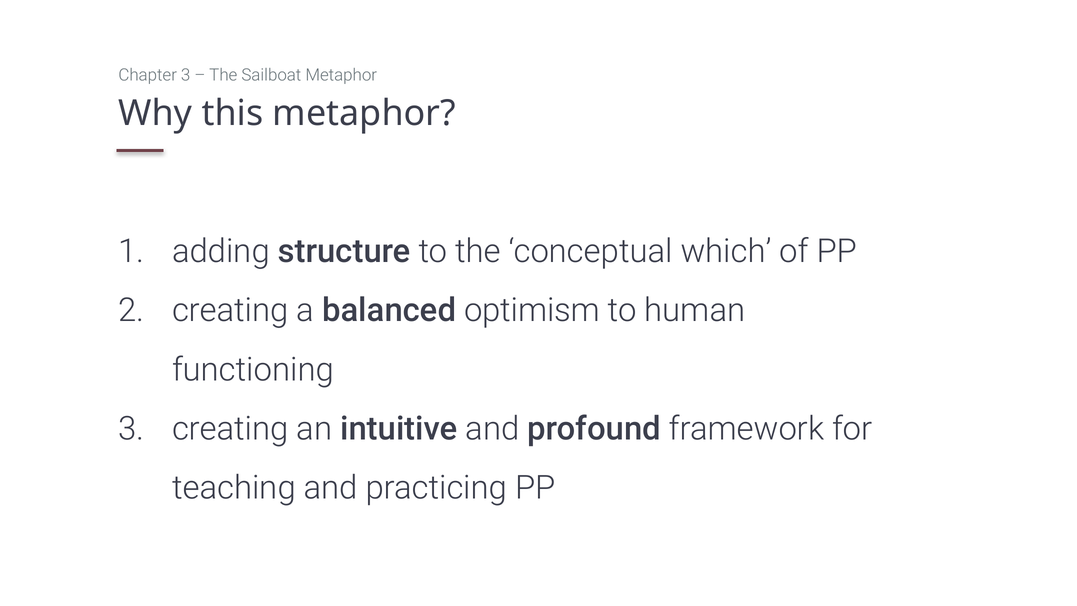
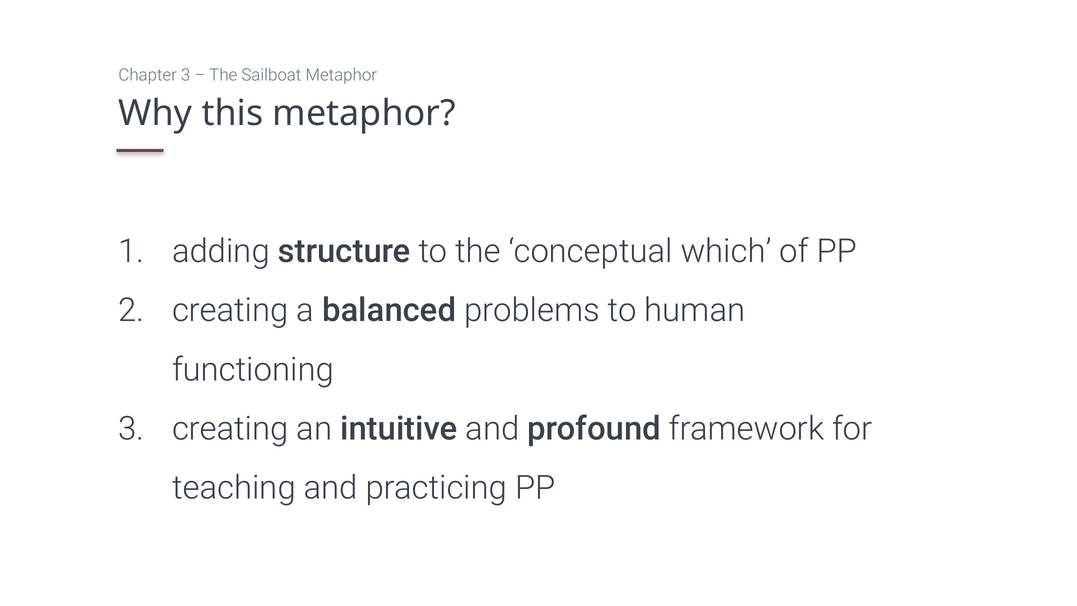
optimism: optimism -> problems
